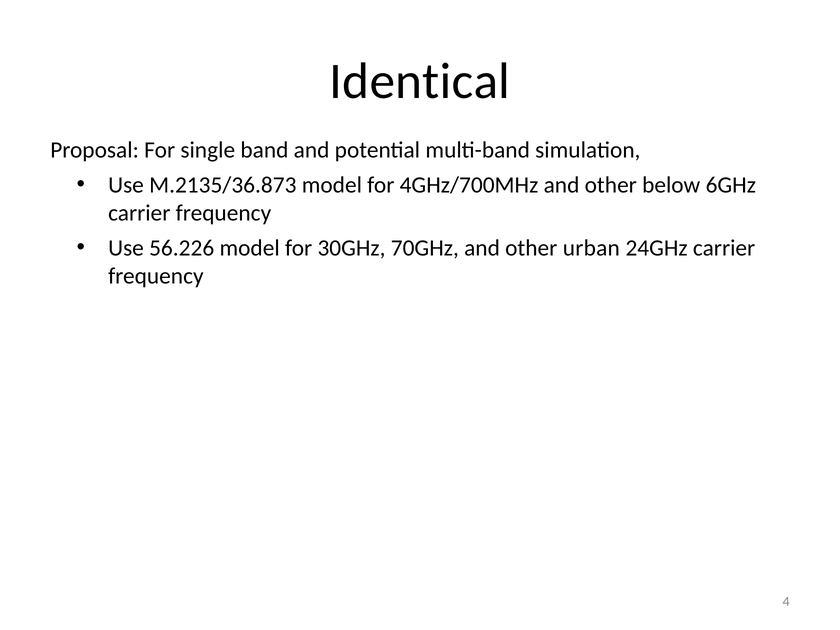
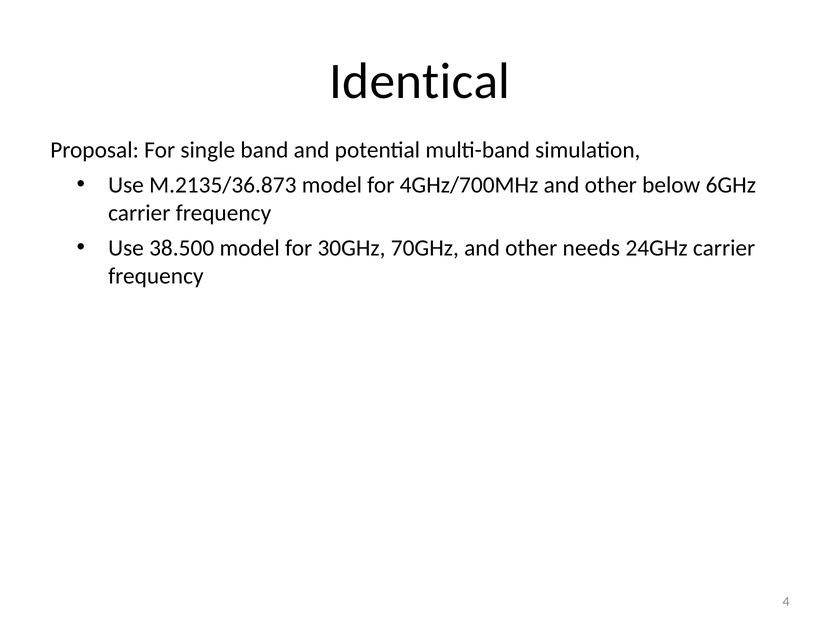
56.226: 56.226 -> 38.500
urban: urban -> needs
